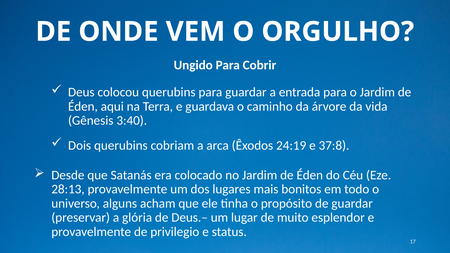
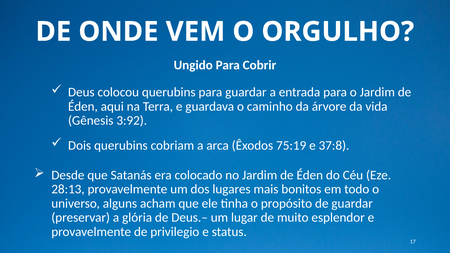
3:40: 3:40 -> 3:92
24:19: 24:19 -> 75:19
